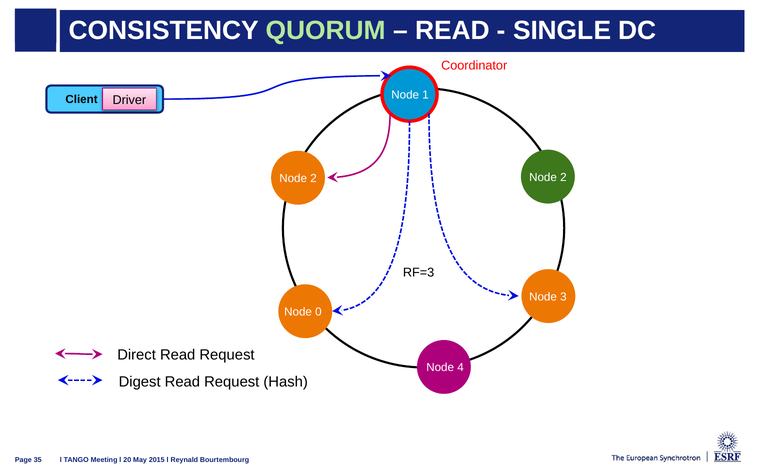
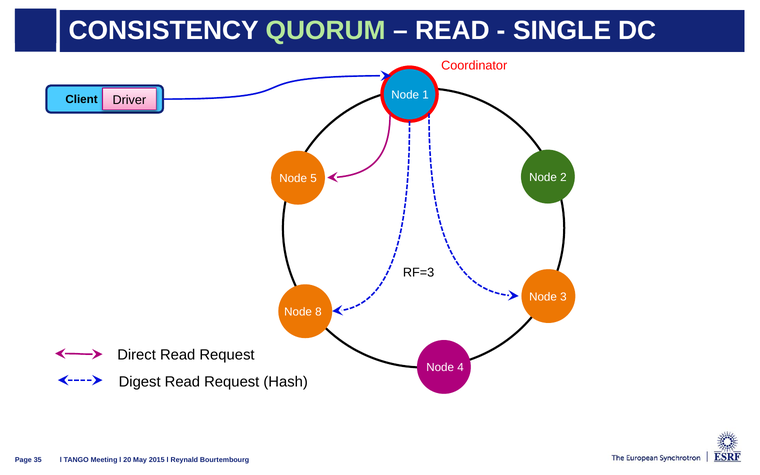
2 at (313, 178): 2 -> 5
0: 0 -> 8
